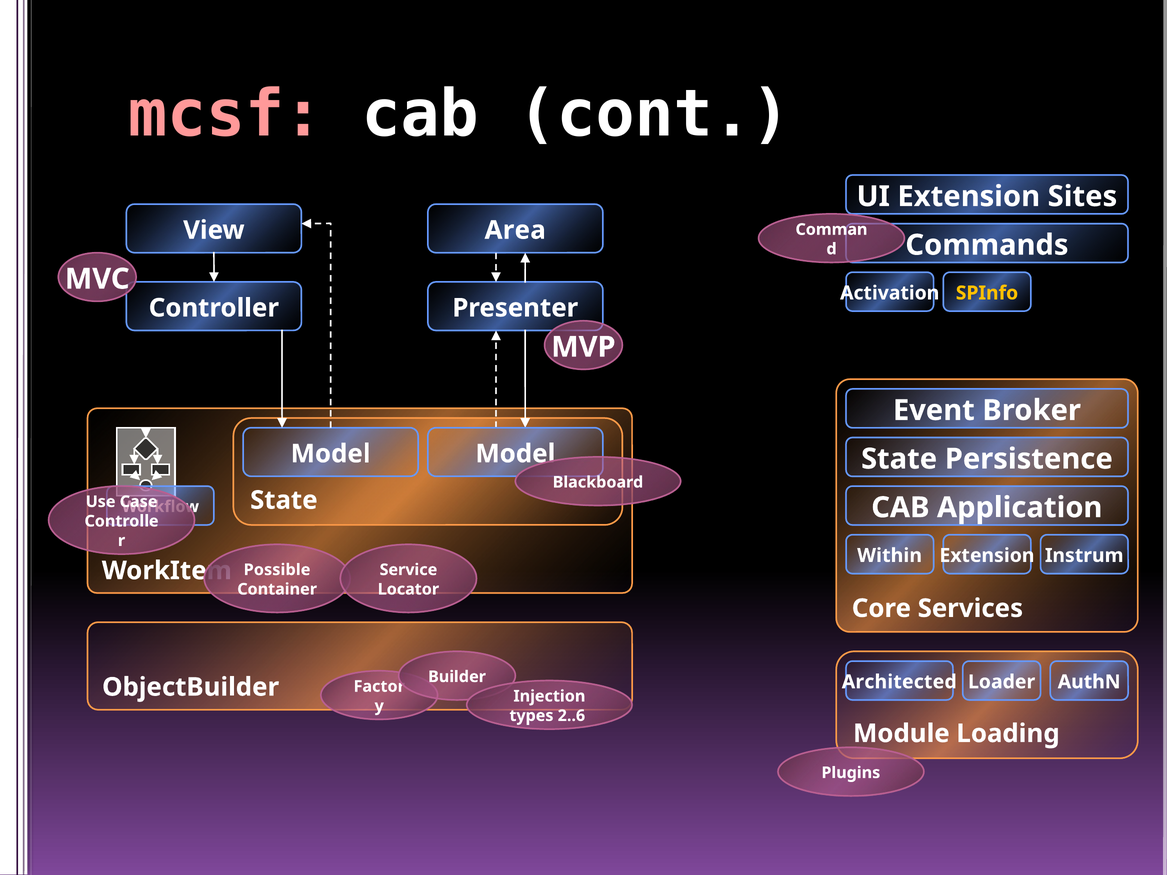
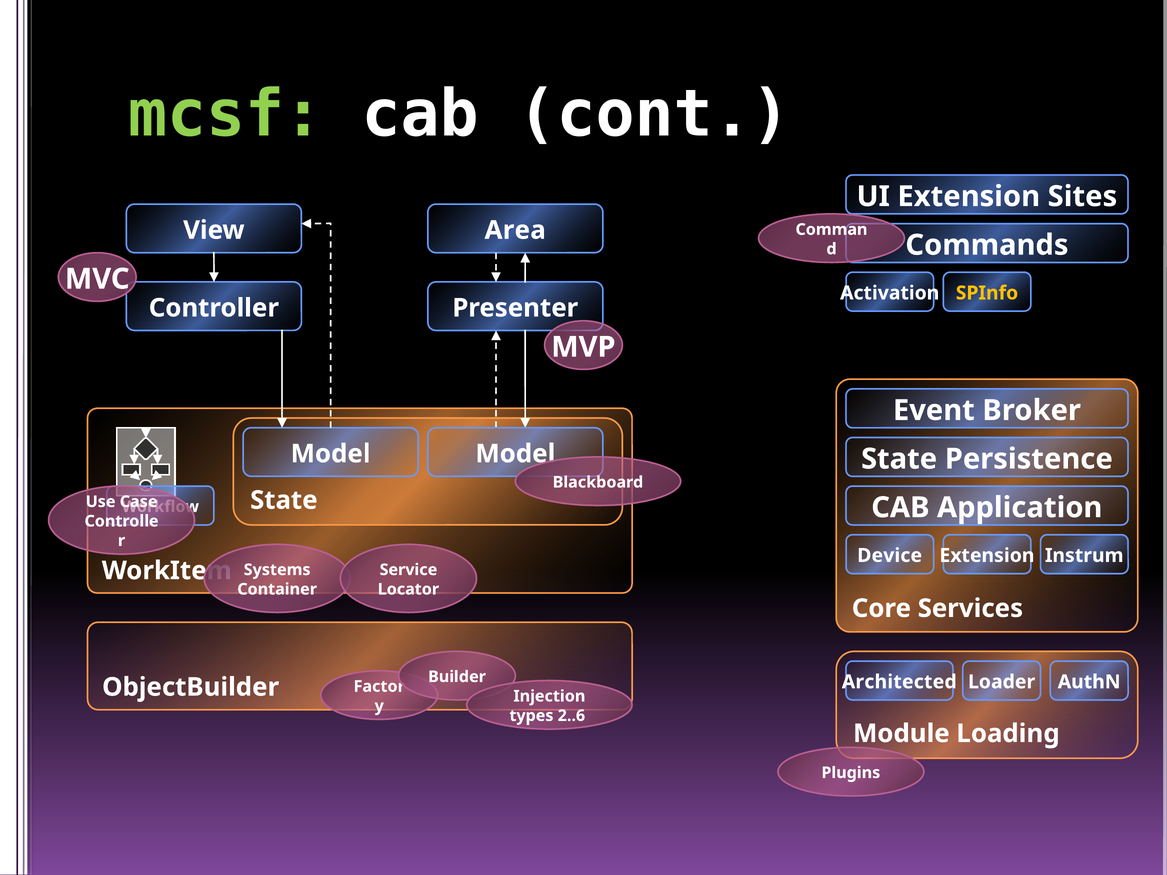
mcsf colour: pink -> light green
Within: Within -> Device
Possible: Possible -> Systems
